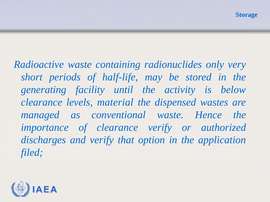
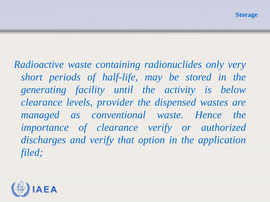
material: material -> provider
